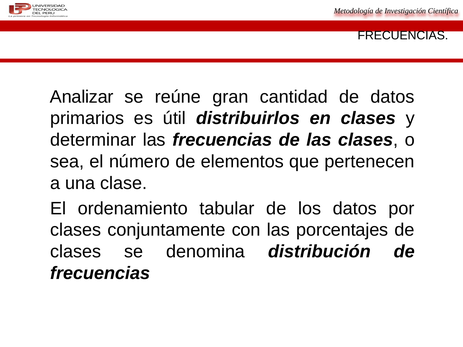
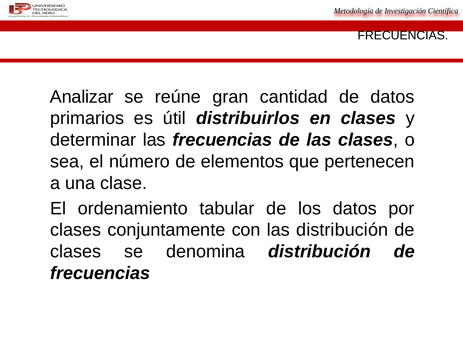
las porcentajes: porcentajes -> distribución
